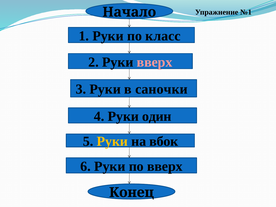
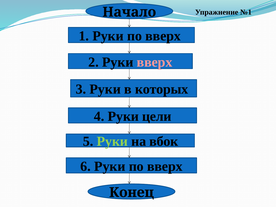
1 Руки по класс: класс -> вверх
саночки: саночки -> которых
один: один -> цели
Руки at (112, 141) colour: yellow -> light green
